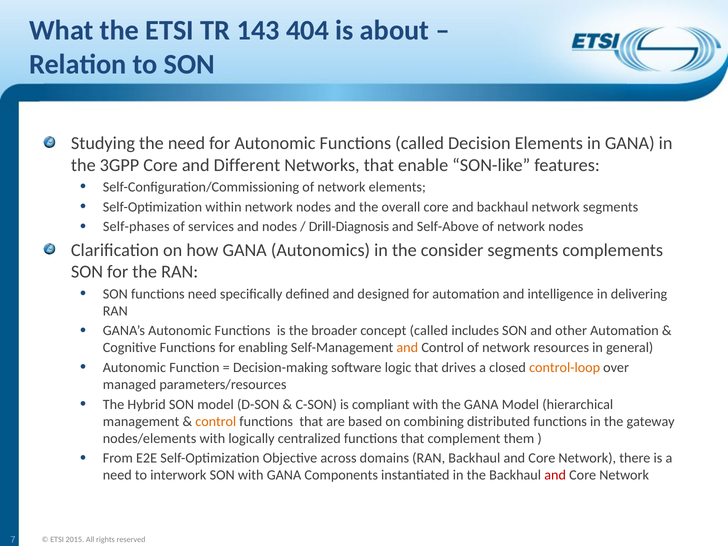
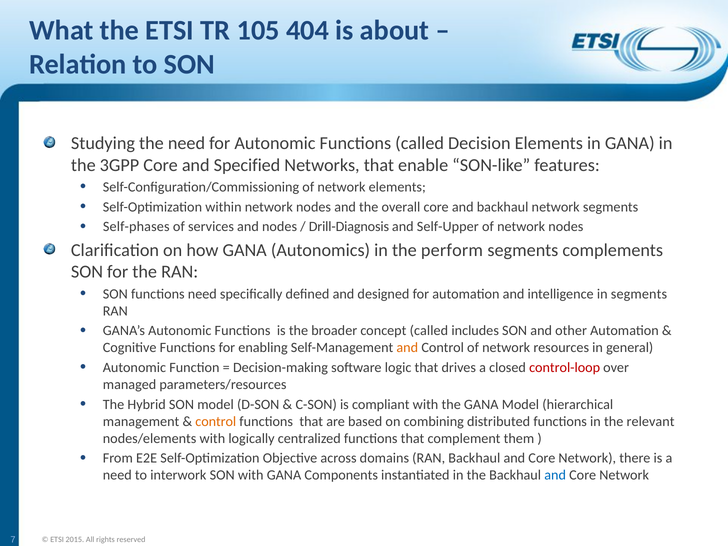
143: 143 -> 105
Different: Different -> Specified
Self-Above: Self-Above -> Self-Upper
consider: consider -> perform
in delivering: delivering -> segments
control-loop colour: orange -> red
gateway: gateway -> relevant
and at (555, 475) colour: red -> blue
